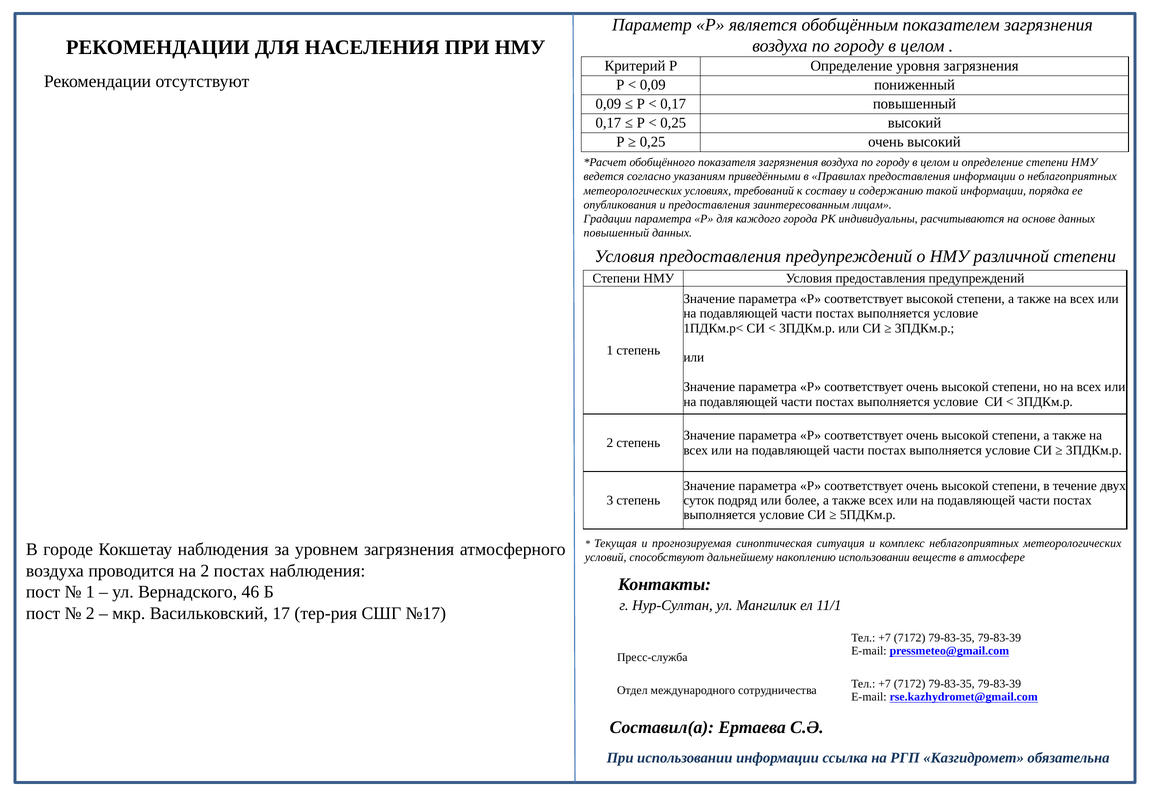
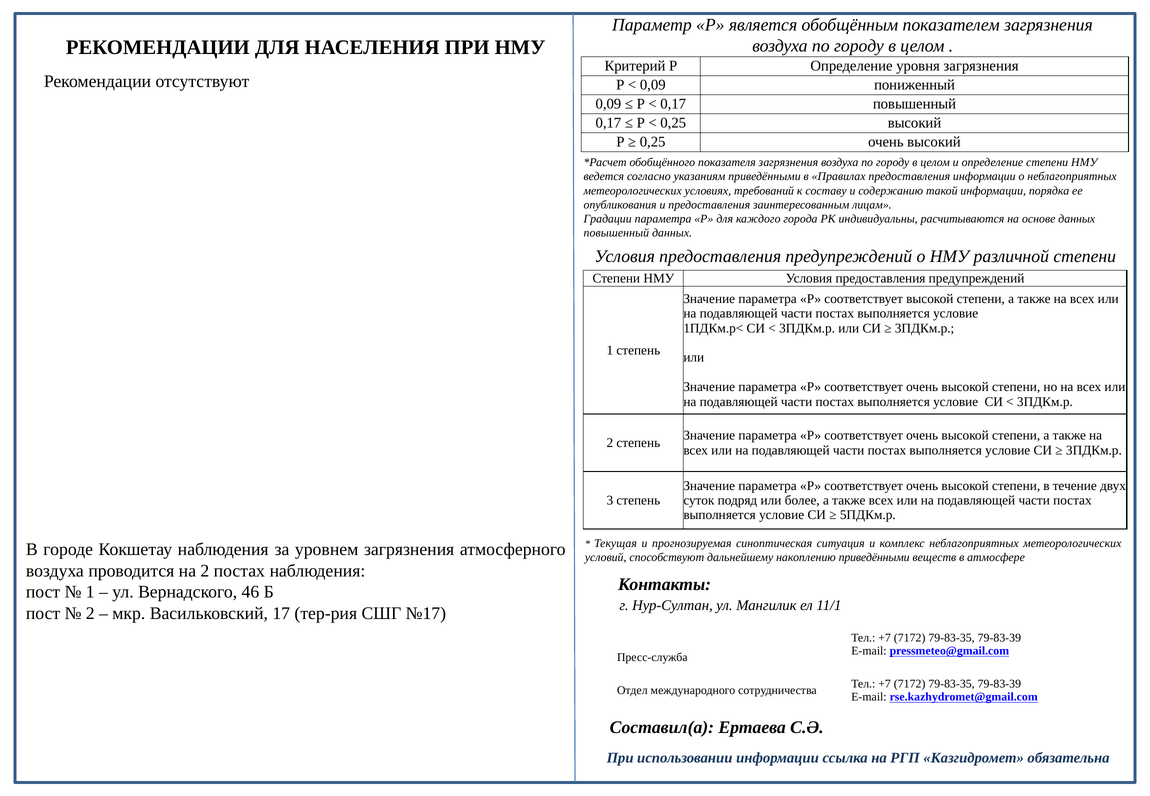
накоплению использовании: использовании -> приведёнными
